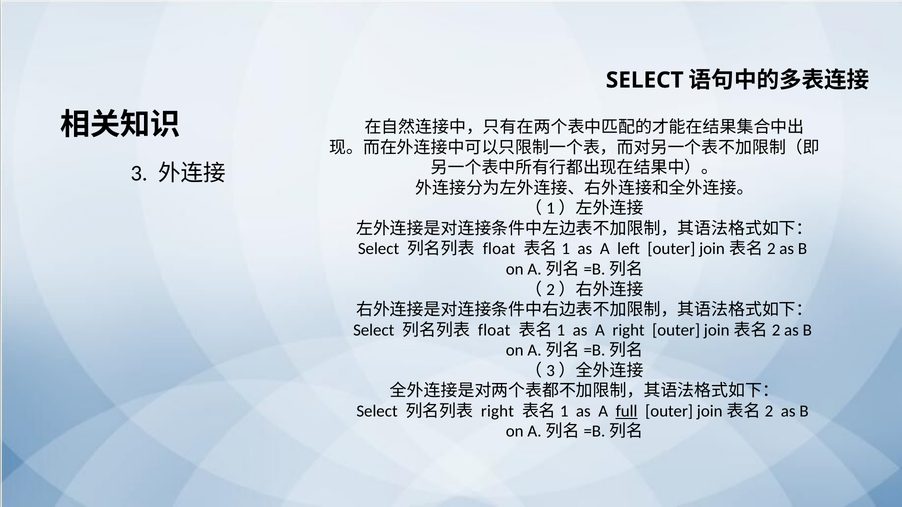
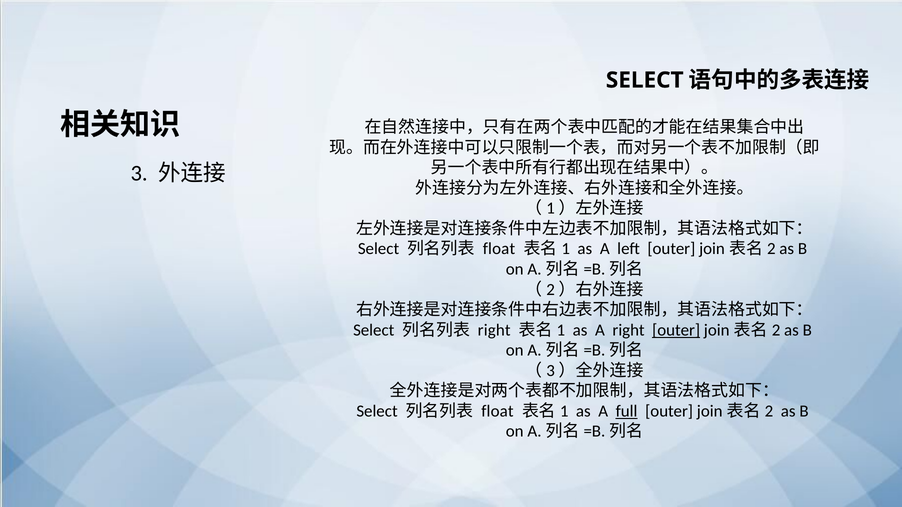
float at (494, 330): float -> right
outer at (676, 330) underline: none -> present
right at (497, 411): right -> float
